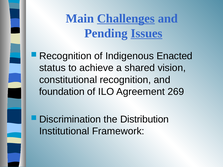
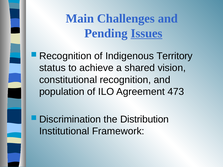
Challenges underline: present -> none
Enacted: Enacted -> Territory
foundation: foundation -> population
269: 269 -> 473
